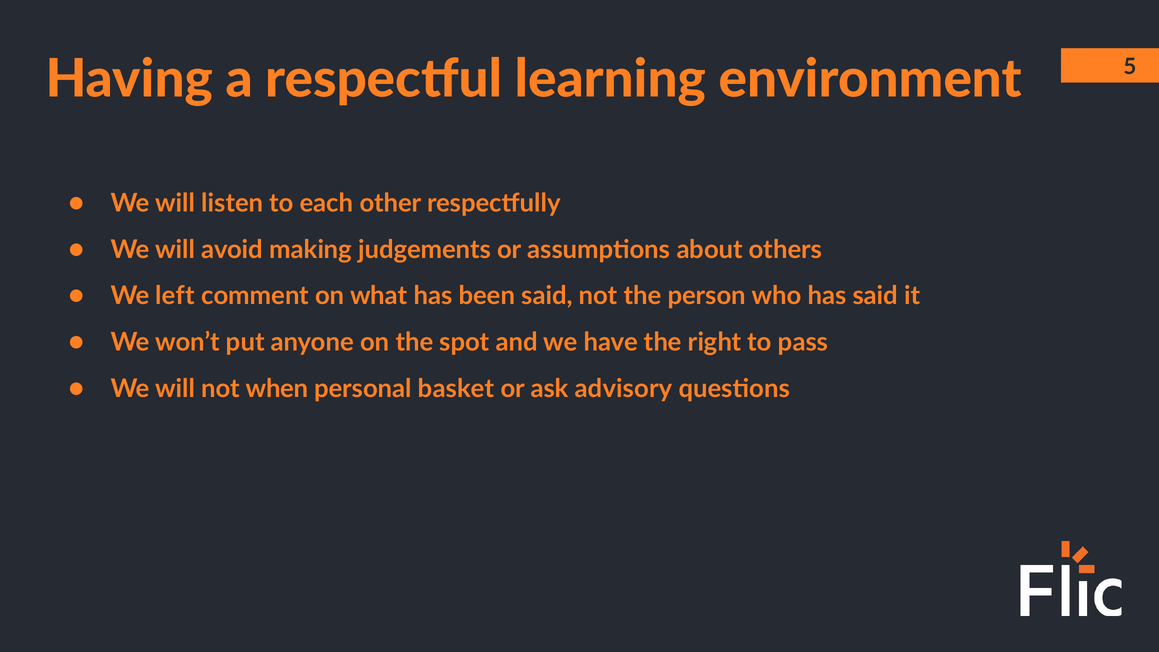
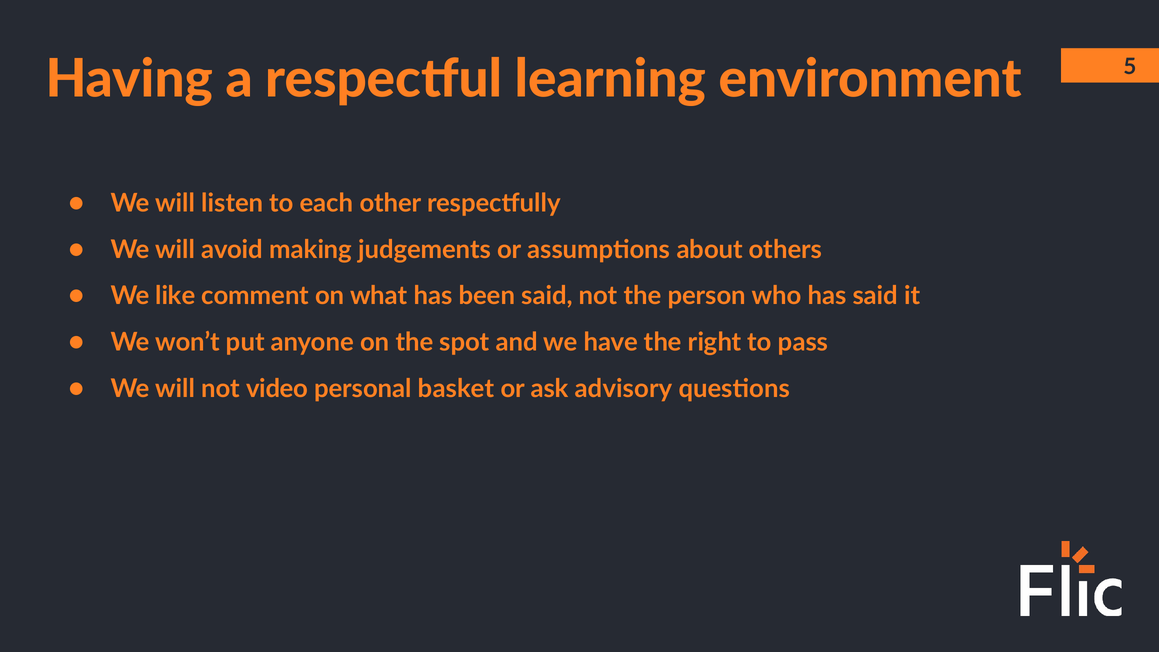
left: left -> like
when: when -> video
